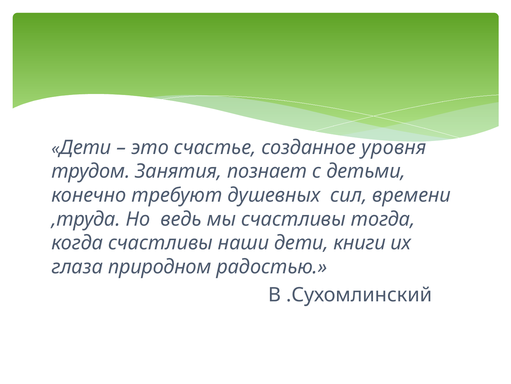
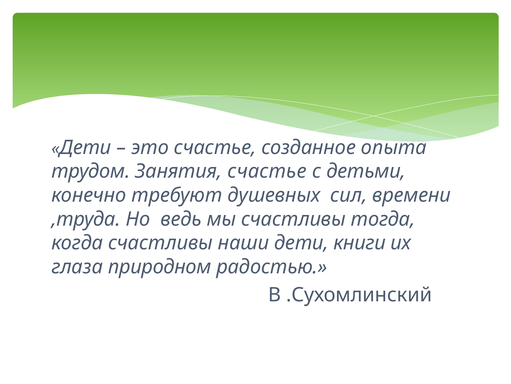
уровня: уровня -> опыта
Занятия познает: познает -> счастье
